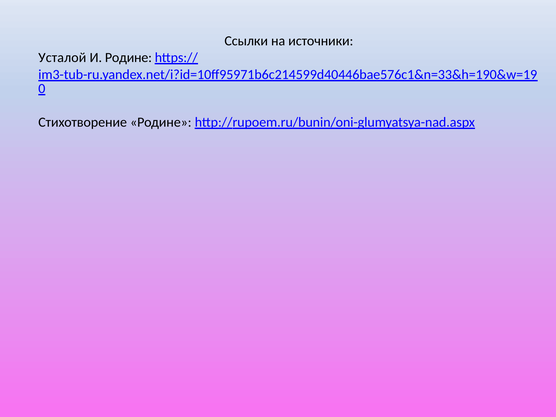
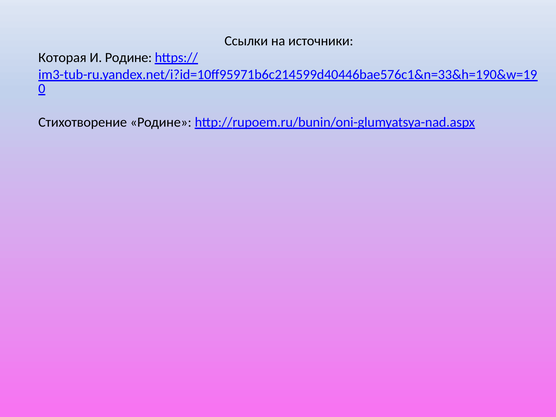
Усталой: Усталой -> Которая
